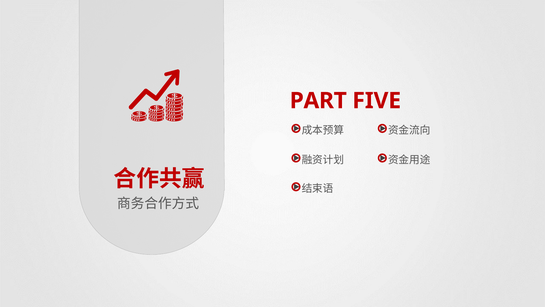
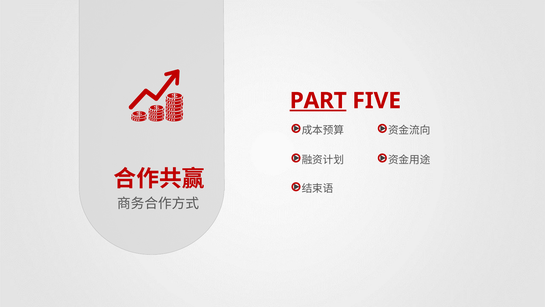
PART underline: none -> present
